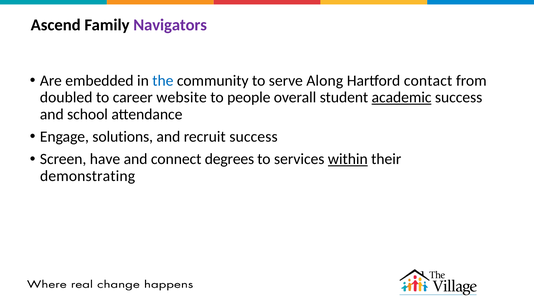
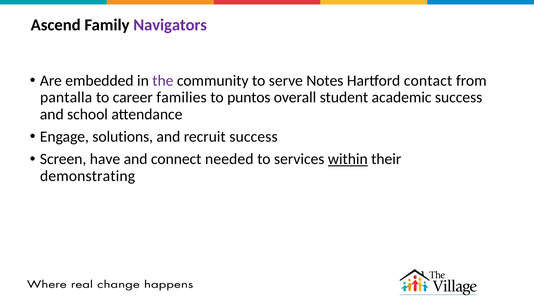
the colour: blue -> purple
Along: Along -> Notes
doubled: doubled -> pantalla
website: website -> families
people: people -> puntos
academic underline: present -> none
degrees: degrees -> needed
